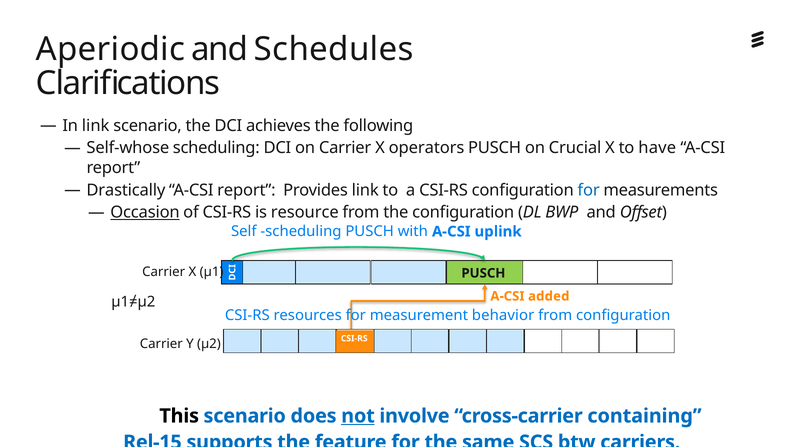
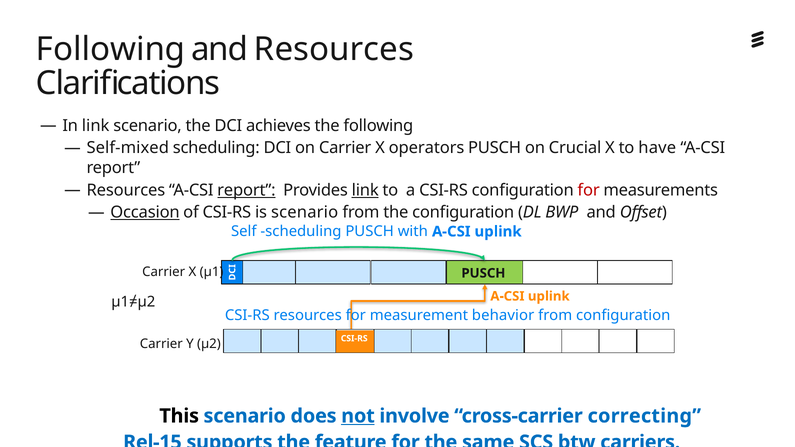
Aperiodic at (111, 49): Aperiodic -> Following
and Schedules: Schedules -> Resources
Self-whose: Self-whose -> Self-mixed
Drastically at (126, 190): Drastically -> Resources
report at (246, 190) underline: none -> present
link at (365, 190) underline: none -> present
for at (589, 190) colour: blue -> red
is resource: resource -> scenario
µ2 A-CSI added: added -> uplink
containing: containing -> correcting
